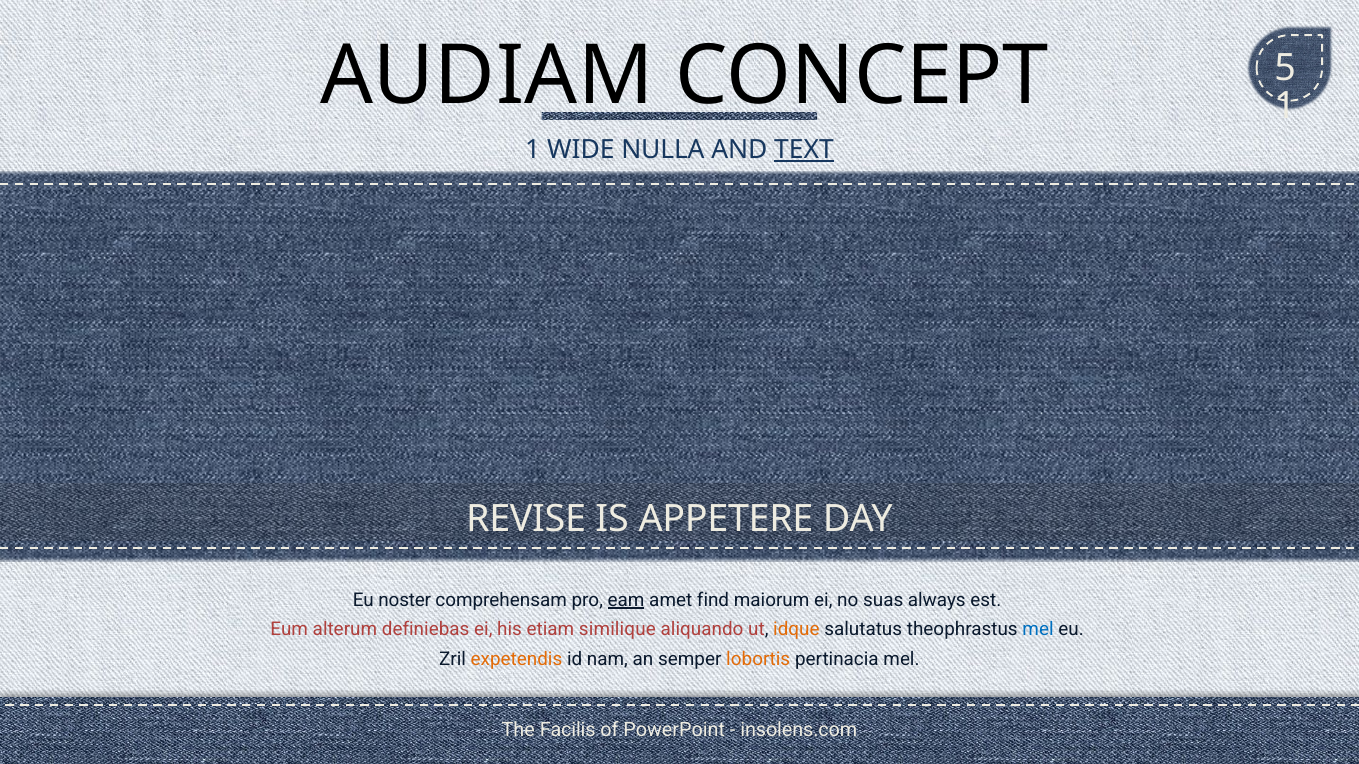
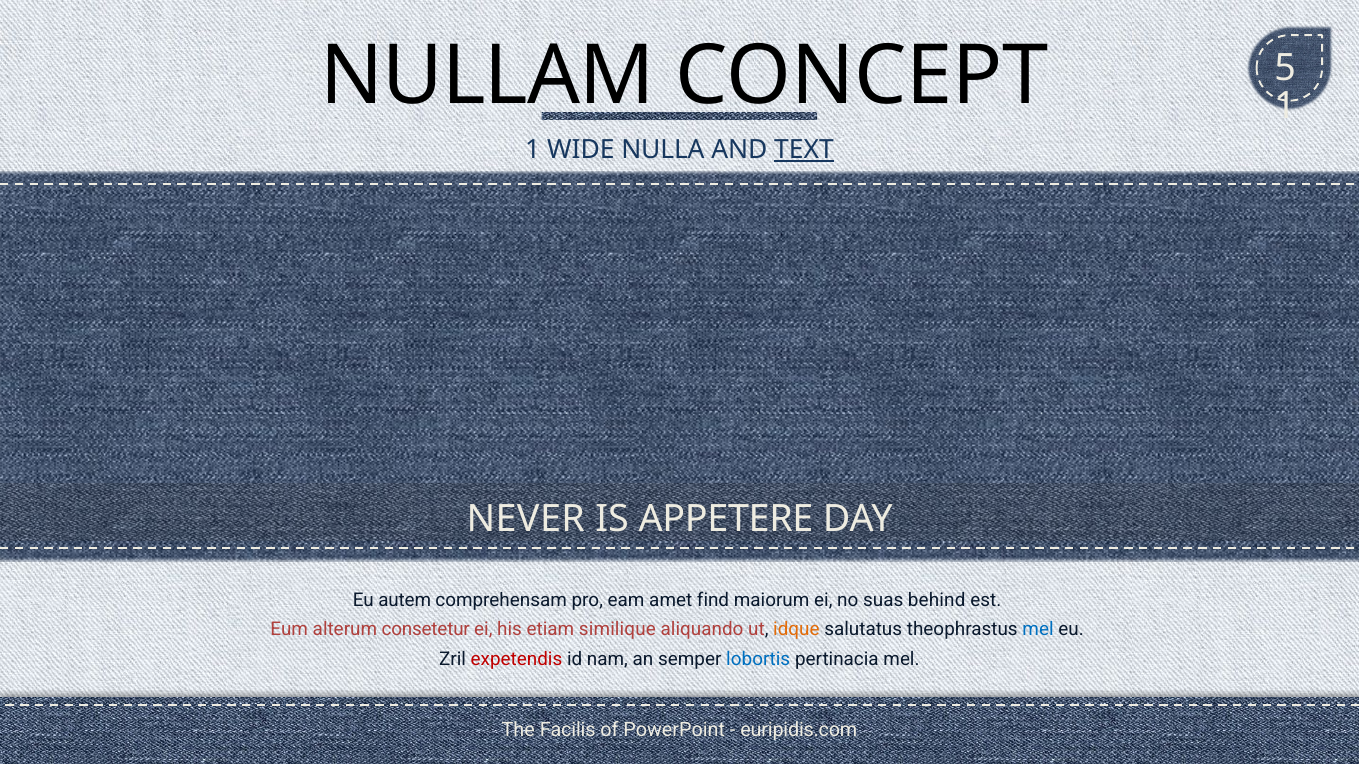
AUDIAM: AUDIAM -> NULLAM
REVISE: REVISE -> NEVER
noster: noster -> autem
eam underline: present -> none
always: always -> behind
definiebas: definiebas -> consetetur
expetendis colour: orange -> red
lobortis colour: orange -> blue
insolens.com: insolens.com -> euripidis.com
